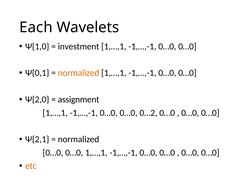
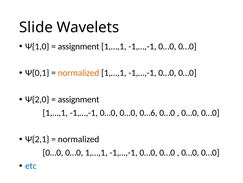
Each: Each -> Slide
investment at (79, 46): investment -> assignment
0…2: 0…2 -> 0…6
etc colour: orange -> blue
